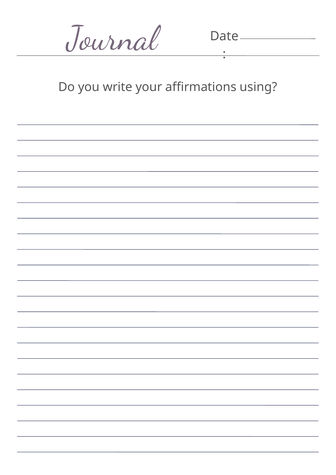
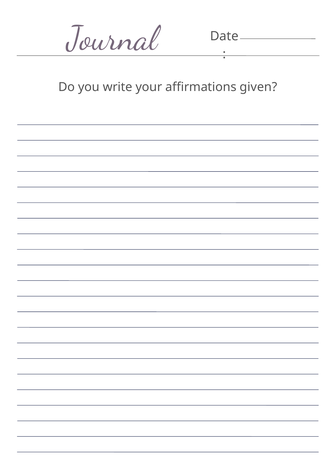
using: using -> given
